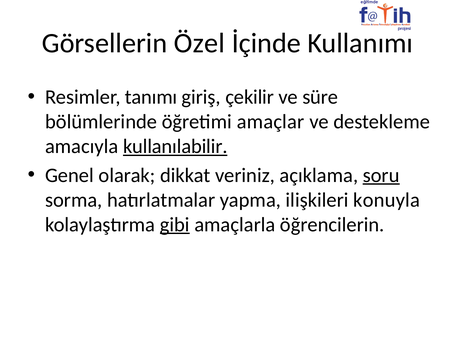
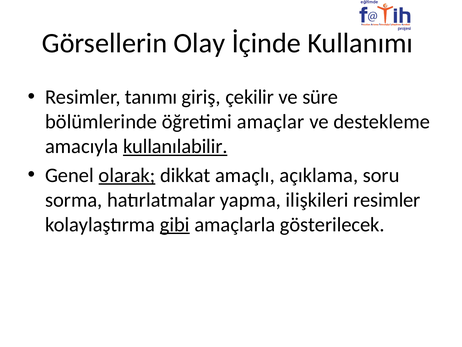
Özel: Özel -> Olay
olarak underline: none -> present
veriniz: veriniz -> amaçlı
soru underline: present -> none
ilişkileri konuyla: konuyla -> resimler
öğrencilerin: öğrencilerin -> gösterilecek
